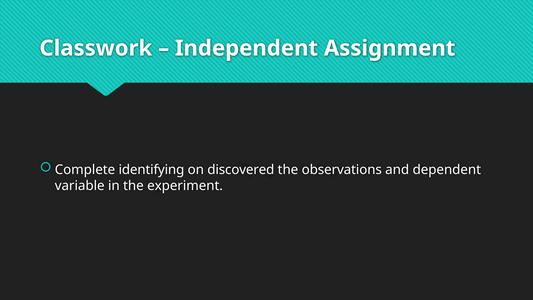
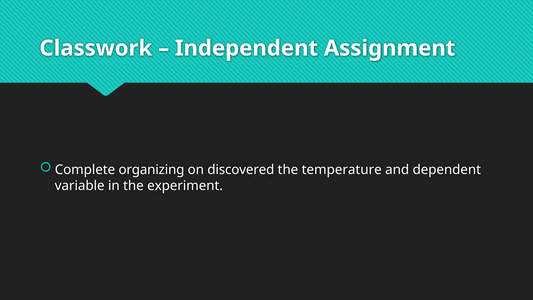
identifying: identifying -> organizing
observations: observations -> temperature
